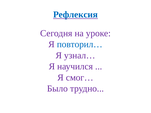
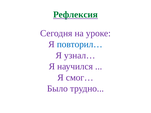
Рефлексия colour: blue -> green
